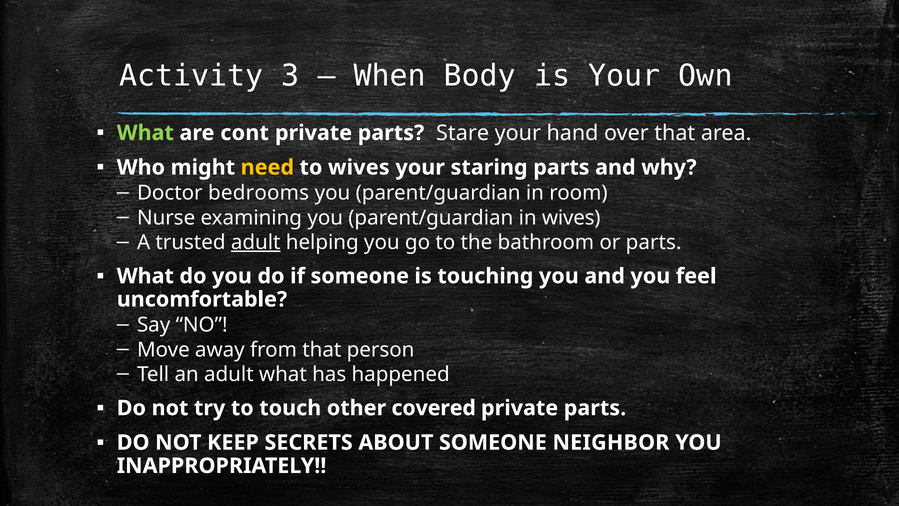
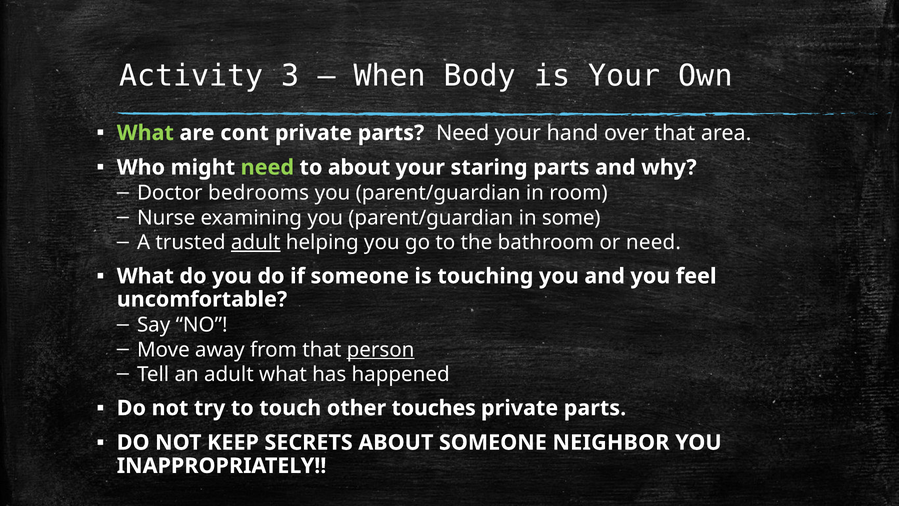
parts Stare: Stare -> Need
need at (267, 167) colour: yellow -> light green
to wives: wives -> about
in wives: wives -> some
or parts: parts -> need
person underline: none -> present
covered: covered -> touches
